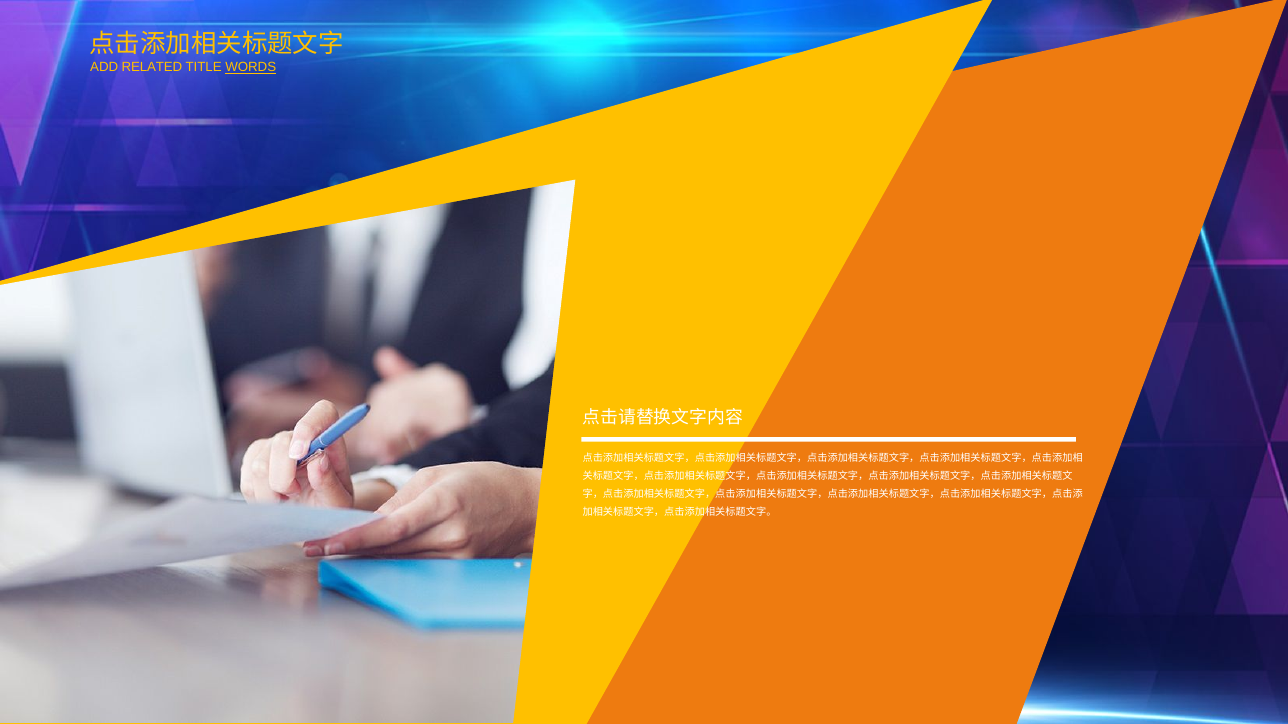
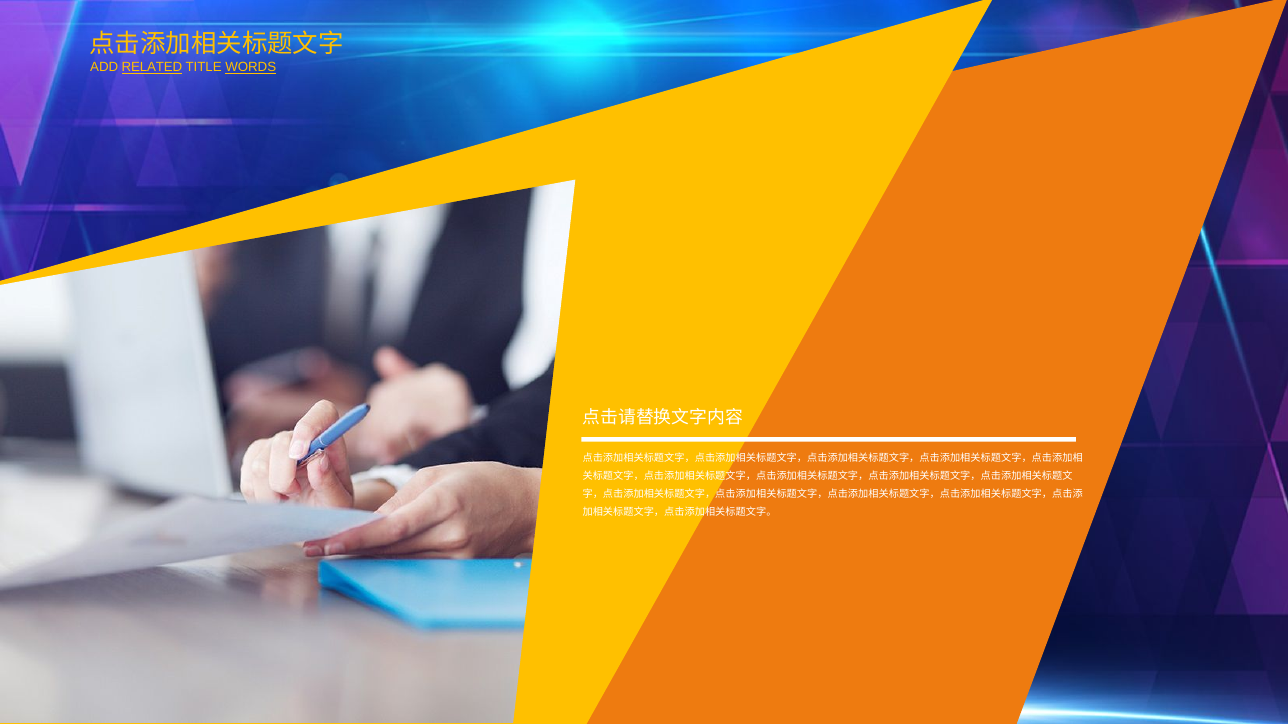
RELATED underline: none -> present
